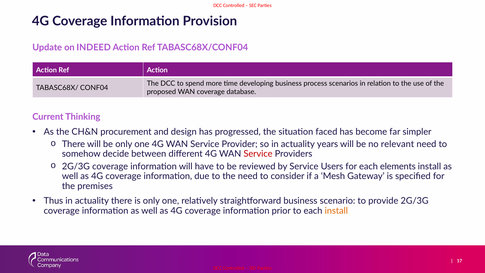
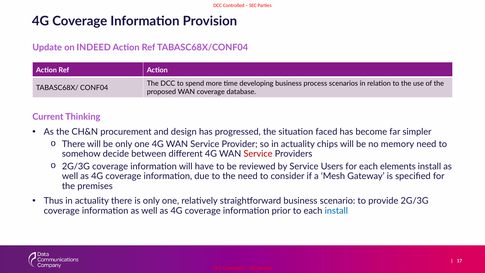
years: years -> chips
relevant: relevant -> memory
install at (336, 211) colour: orange -> blue
